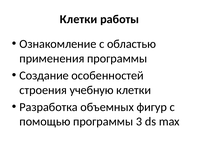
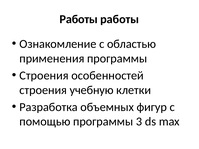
Клетки at (79, 19): Клетки -> Работы
Создание at (44, 76): Создание -> Строения
